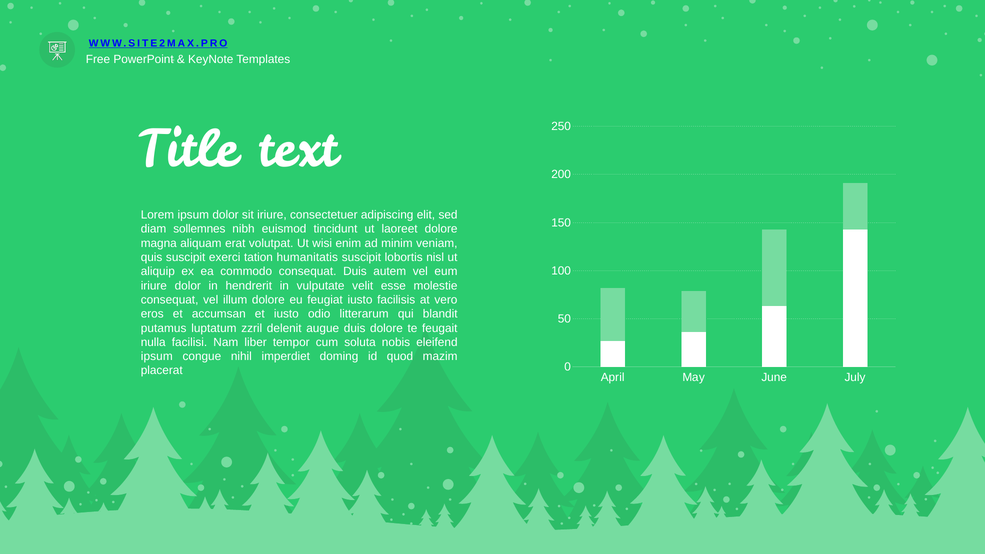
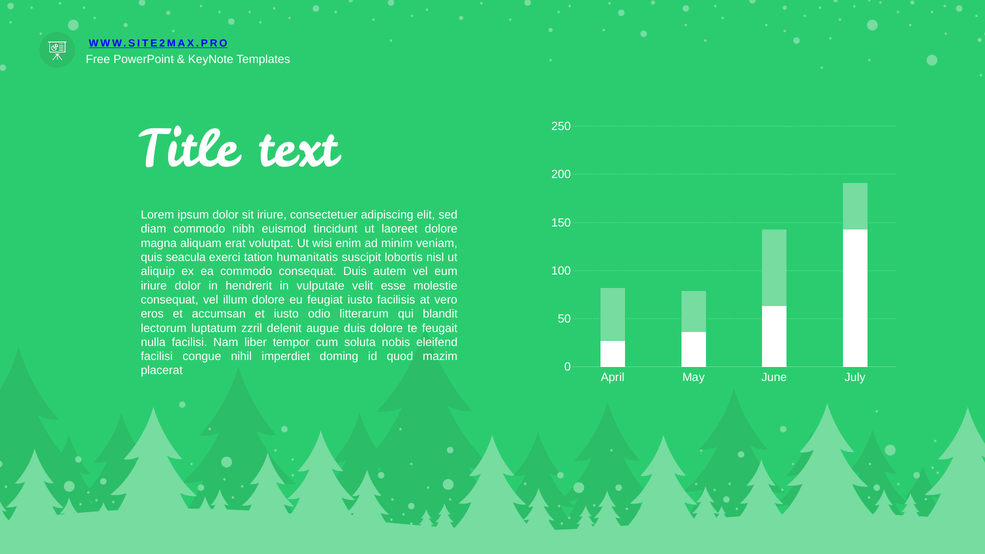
diam sollemnes: sollemnes -> commodo
quis suscipit: suscipit -> seacula
putamus: putamus -> lectorum
ipsum at (157, 356): ipsum -> facilisi
